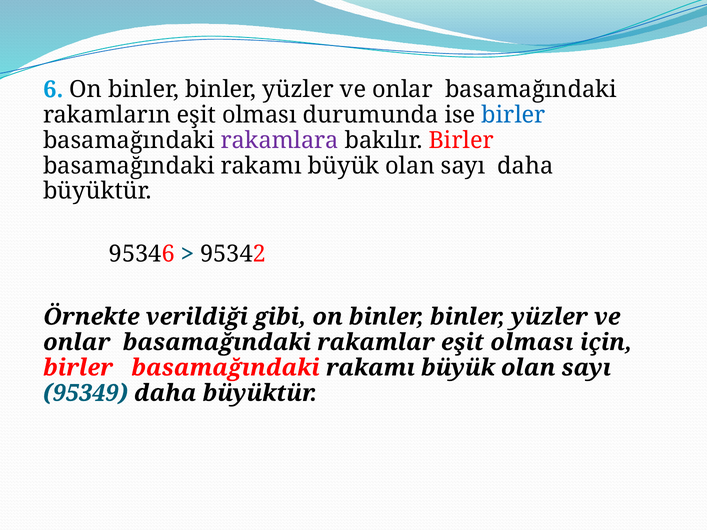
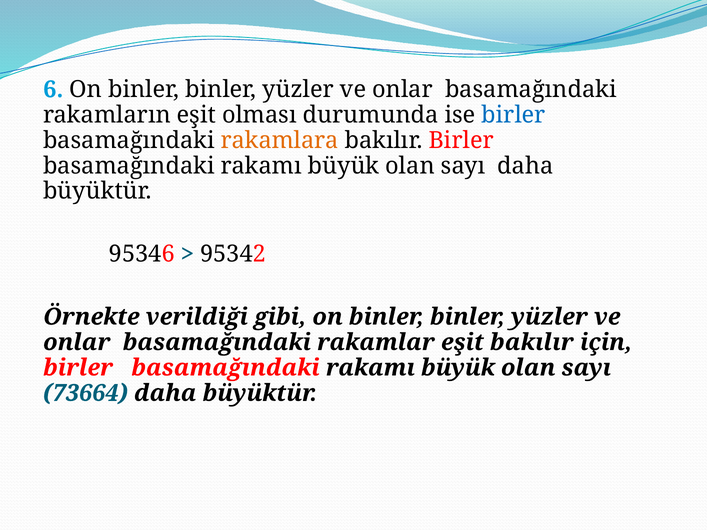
rakamlara colour: purple -> orange
rakamlar eşit olması: olması -> bakılır
95349: 95349 -> 73664
